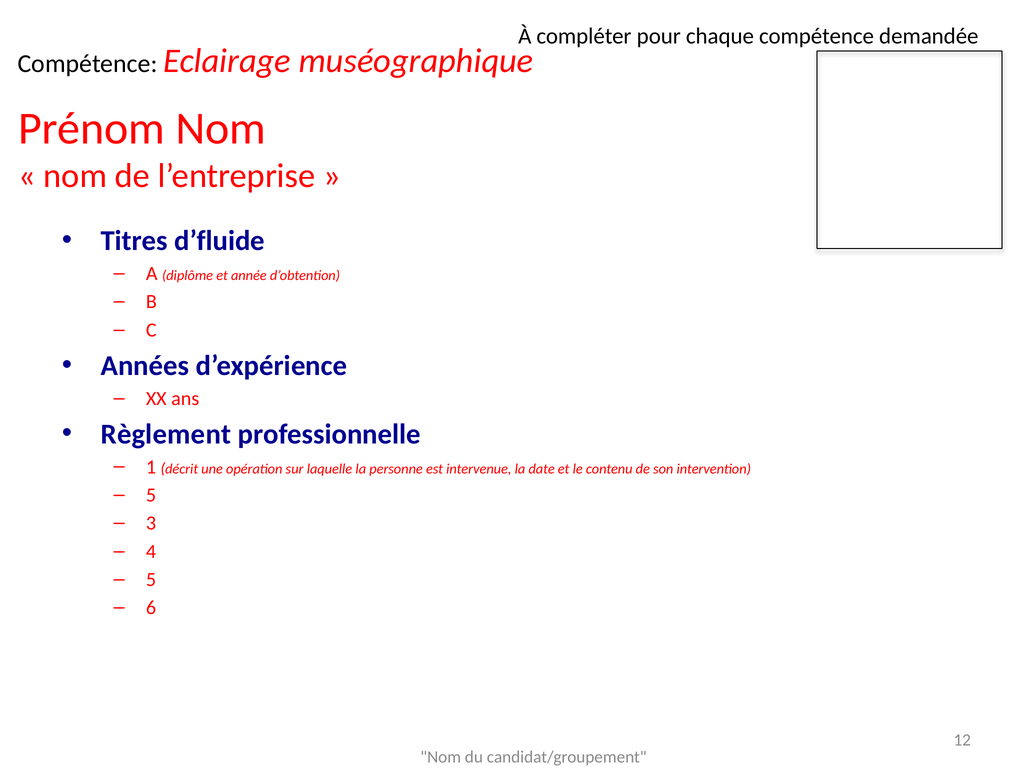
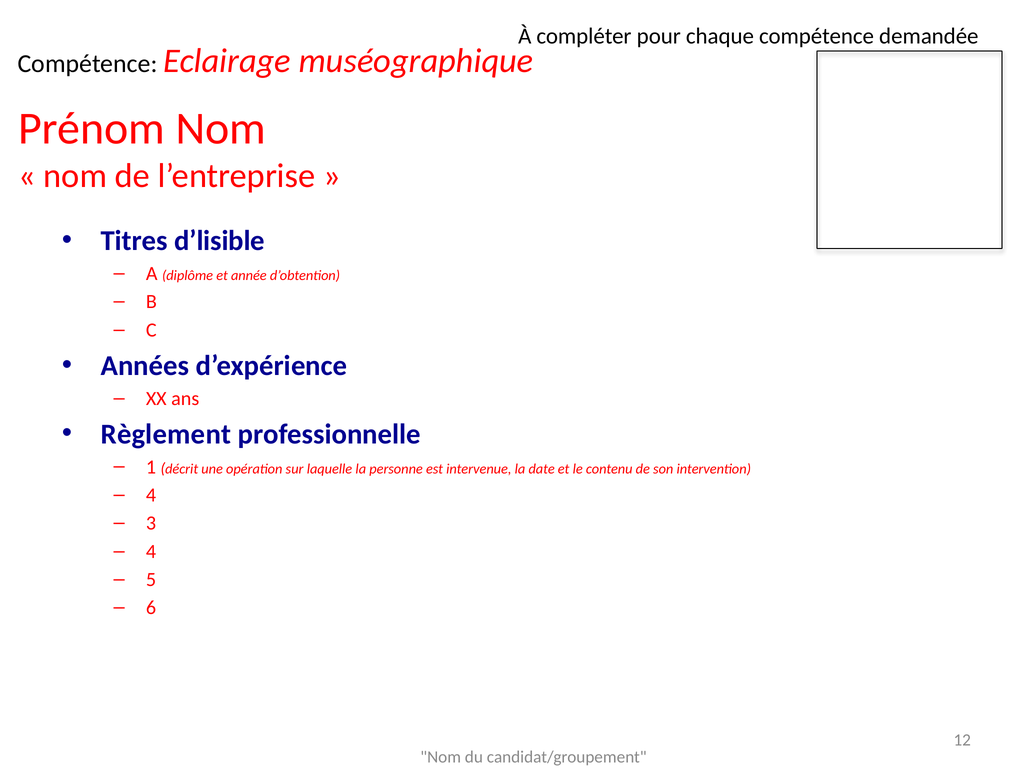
d’fluide: d’fluide -> d’lisible
5 at (151, 495): 5 -> 4
